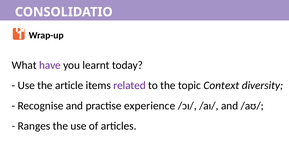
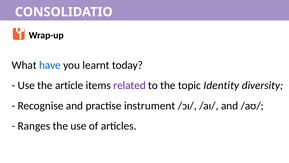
have colour: purple -> blue
Context: Context -> Identity
experience: experience -> instrument
